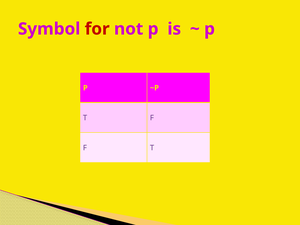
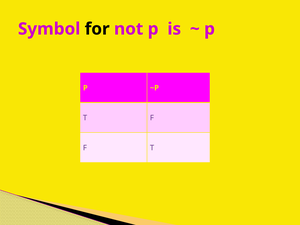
for colour: red -> black
